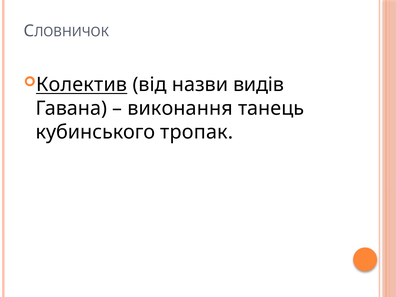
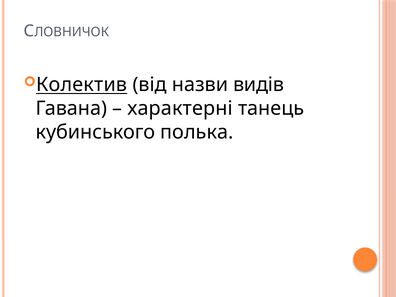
виконання: виконання -> характерні
тропак: тропак -> полька
